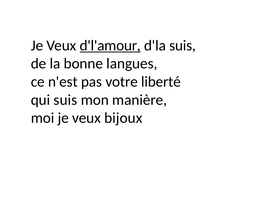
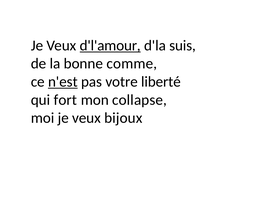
langues: langues -> comme
n'est underline: none -> present
qui suis: suis -> fort
manière: manière -> collapse
